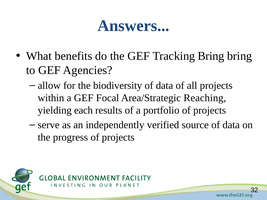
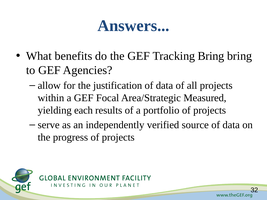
biodiversity: biodiversity -> justification
Reaching: Reaching -> Measured
